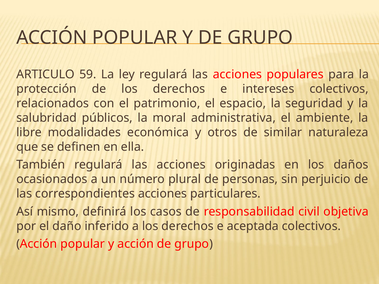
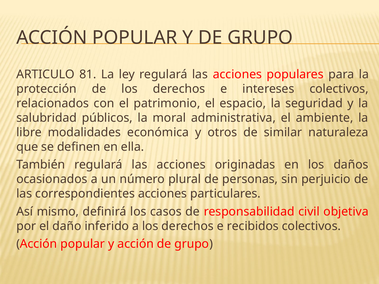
59: 59 -> 81
aceptada: aceptada -> recibidos
